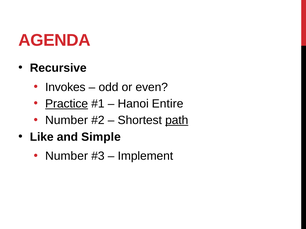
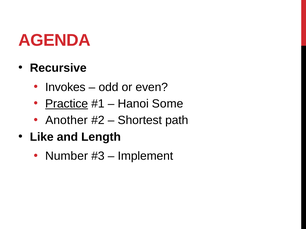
Entire: Entire -> Some
Number at (67, 121): Number -> Another
path underline: present -> none
Simple: Simple -> Length
